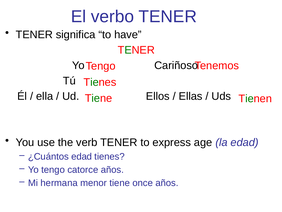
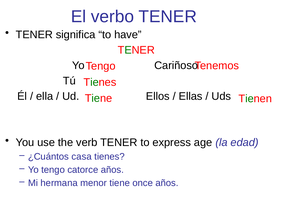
¿Cuántos edad: edad -> casa
